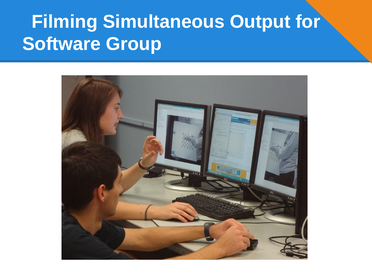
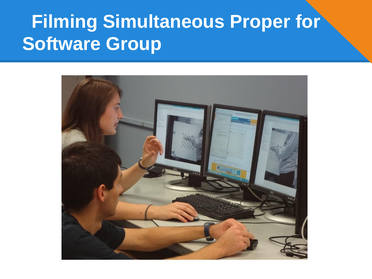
Output: Output -> Proper
